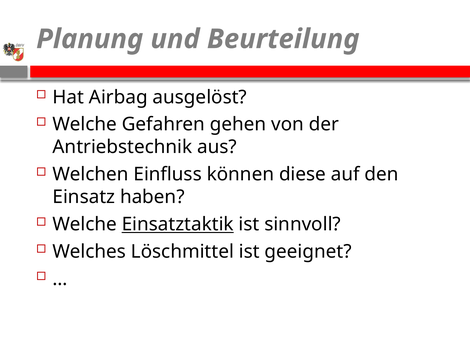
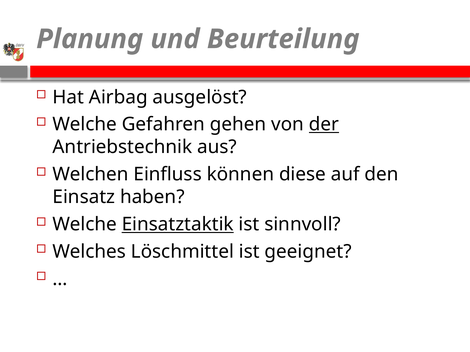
der underline: none -> present
